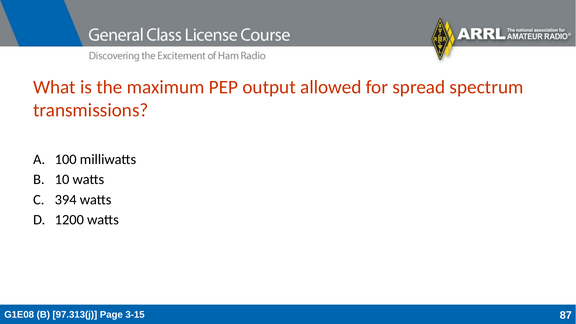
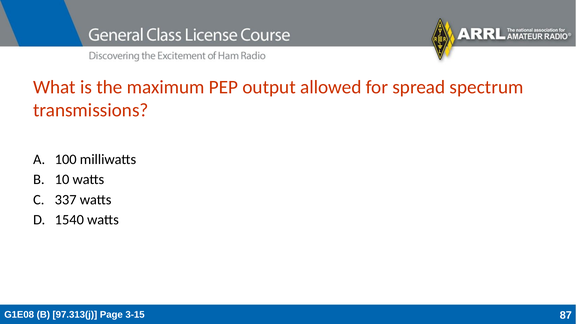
394: 394 -> 337
1200: 1200 -> 1540
